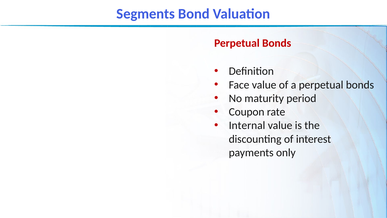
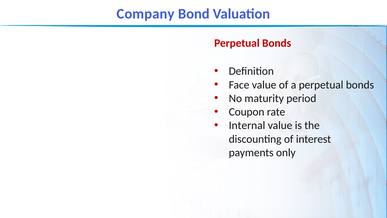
Segments: Segments -> Company
